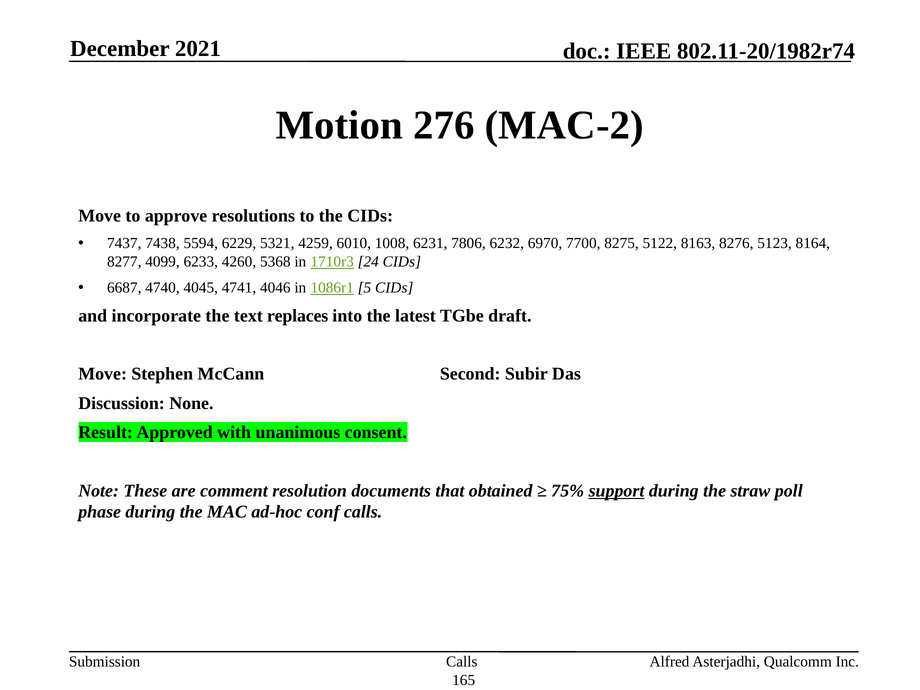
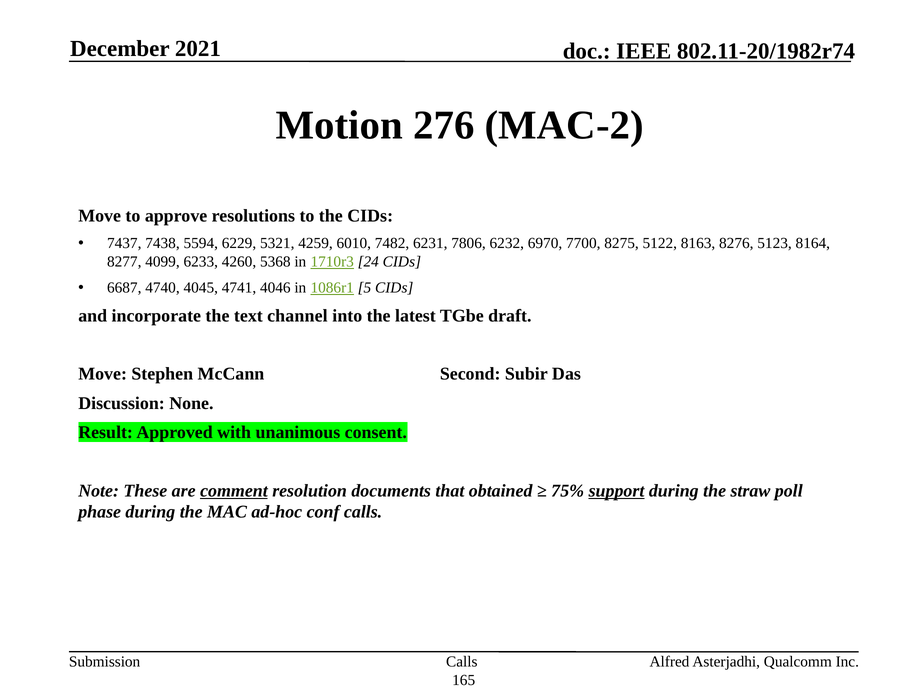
1008: 1008 -> 7482
replaces: replaces -> channel
comment underline: none -> present
